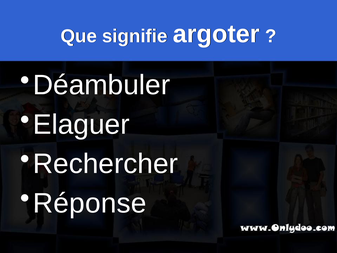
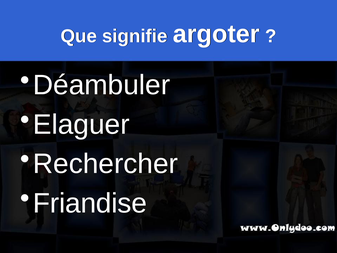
Réponse: Réponse -> Friandise
